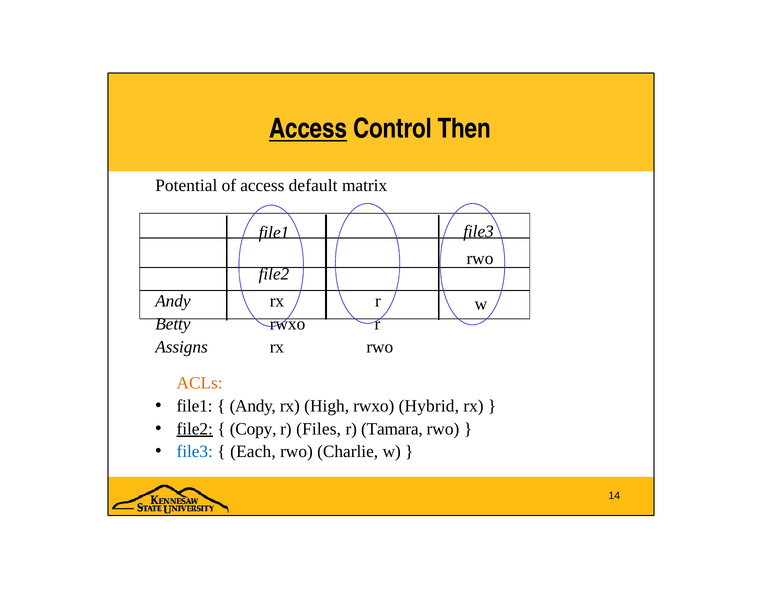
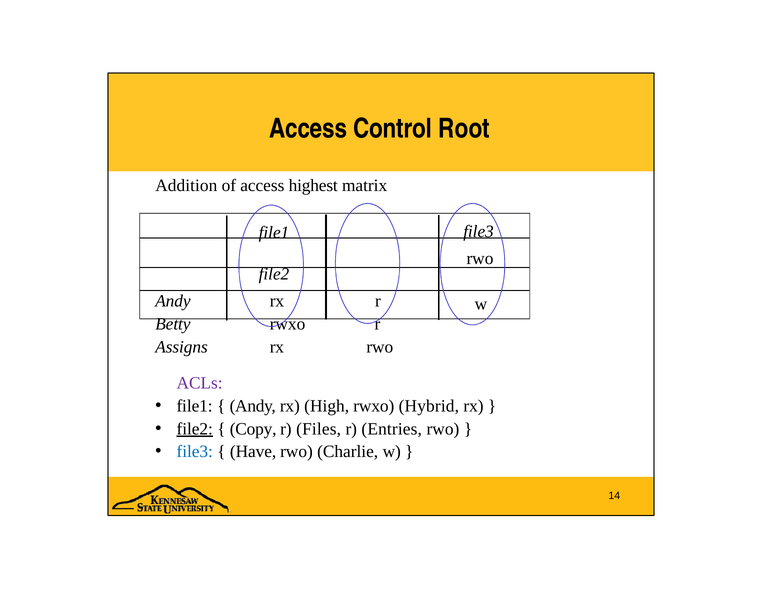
Access at (308, 129) underline: present -> none
Then: Then -> Root
Potential: Potential -> Addition
default: default -> highest
ACLs colour: orange -> purple
Tamara: Tamara -> Entries
Each: Each -> Have
